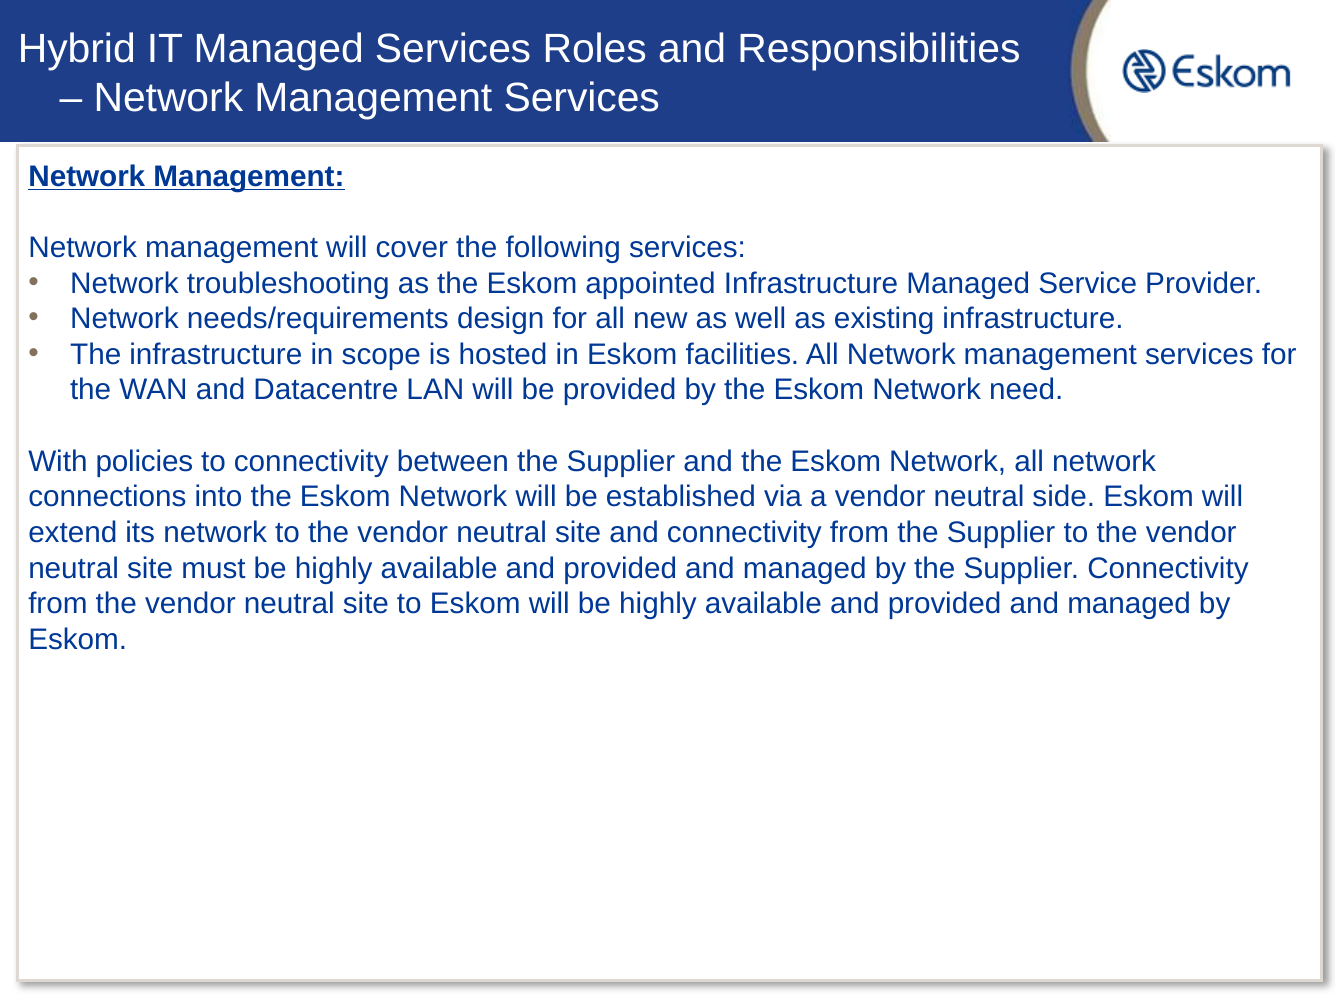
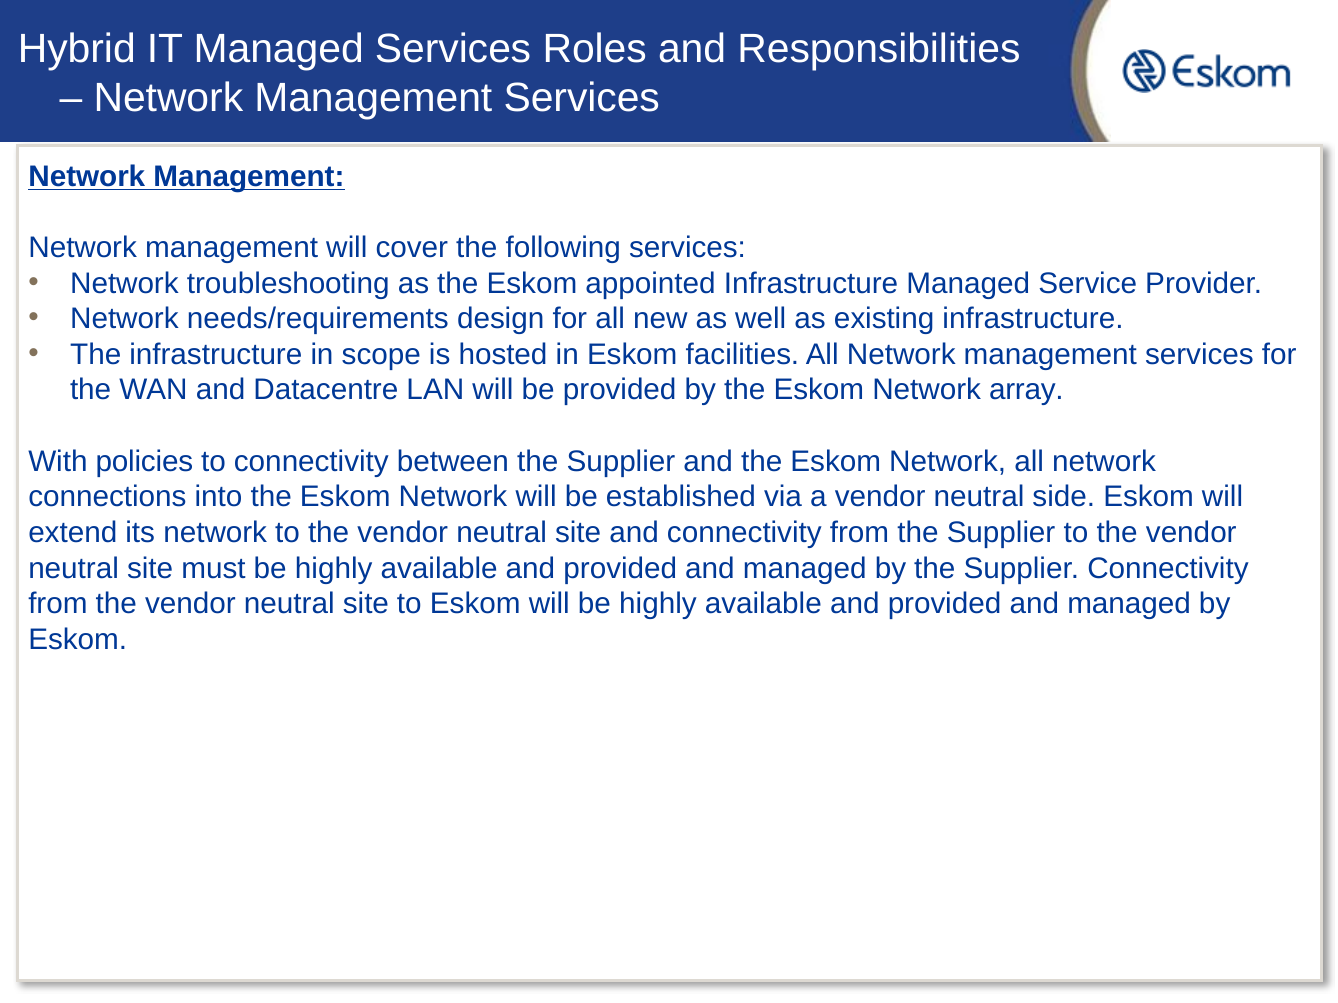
need: need -> array
